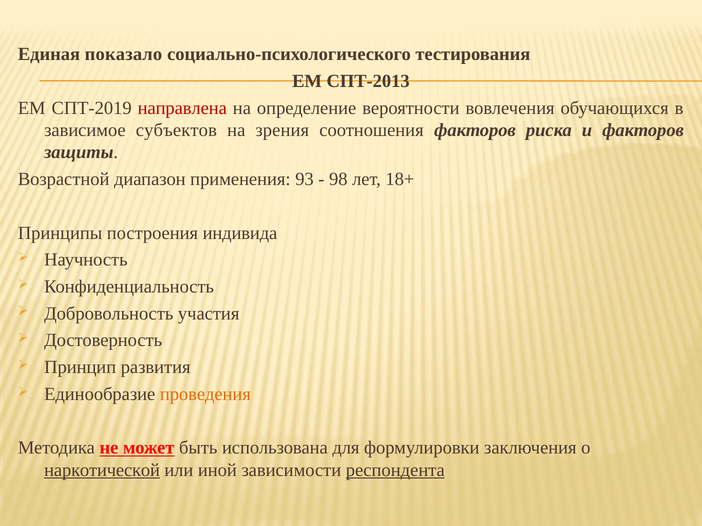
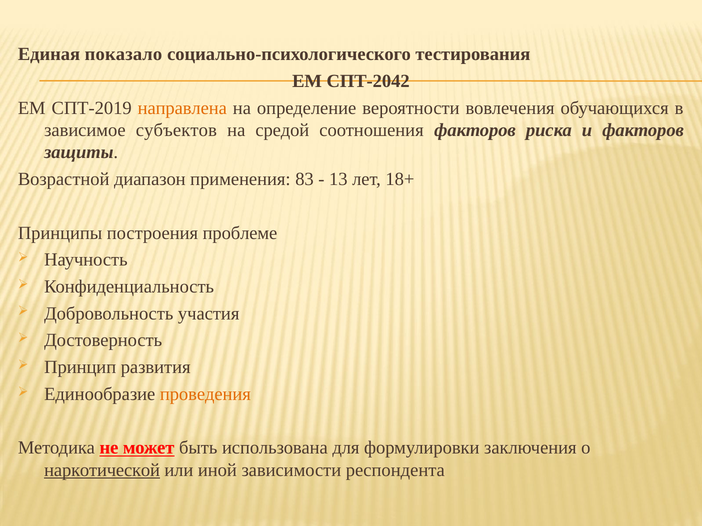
СПТ-2013: СПТ-2013 -> СПТ-2042
направлена colour: red -> orange
зрения: зрения -> средой
93: 93 -> 83
98: 98 -> 13
индивида: индивида -> проблеме
респондента underline: present -> none
